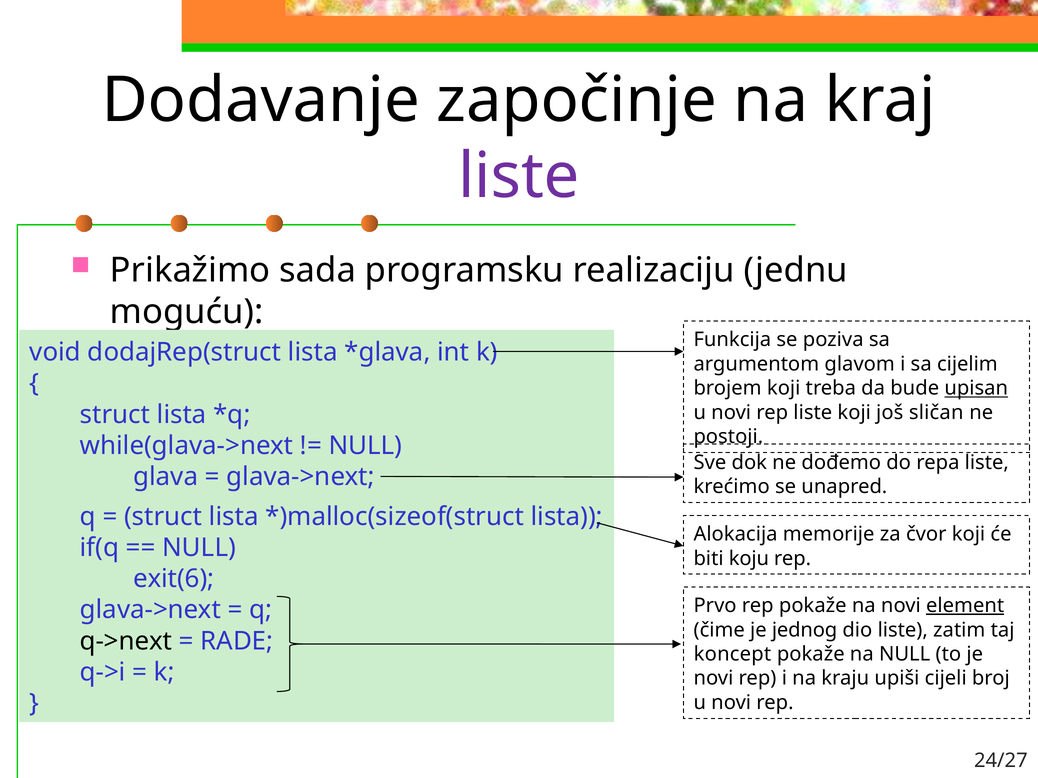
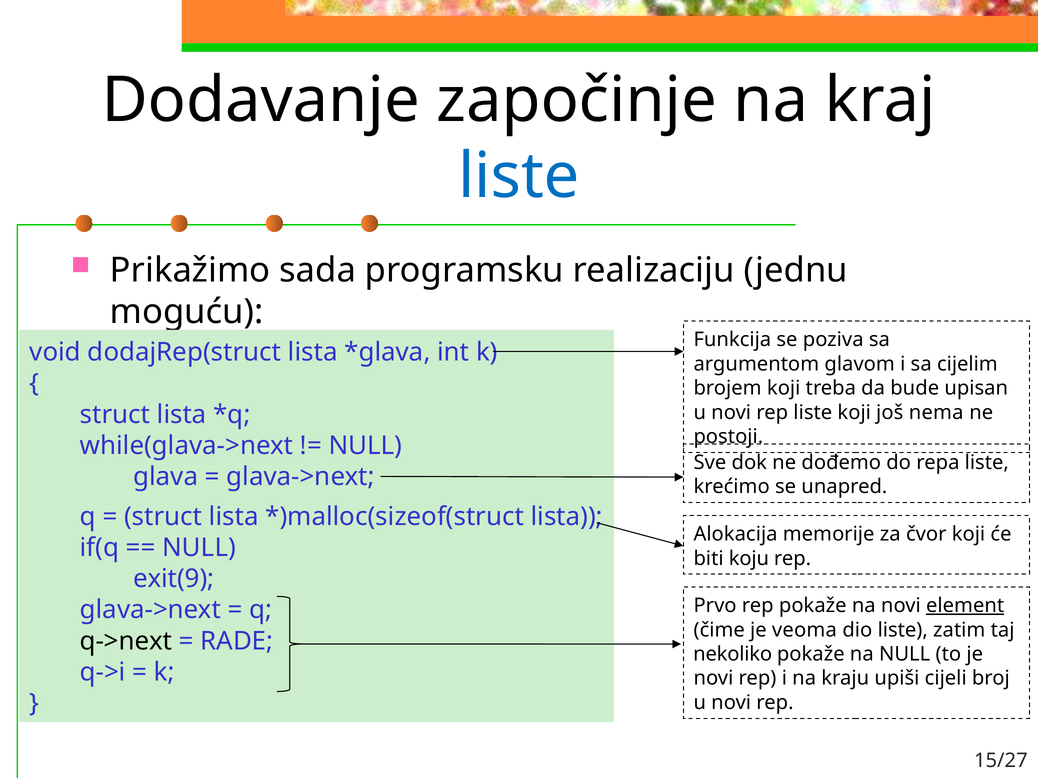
liste at (519, 177) colour: purple -> blue
upisan underline: present -> none
sličan: sličan -> nema
exit(6: exit(6 -> exit(9
jednog: jednog -> veoma
koncept: koncept -> nekoliko
24/27: 24/27 -> 15/27
